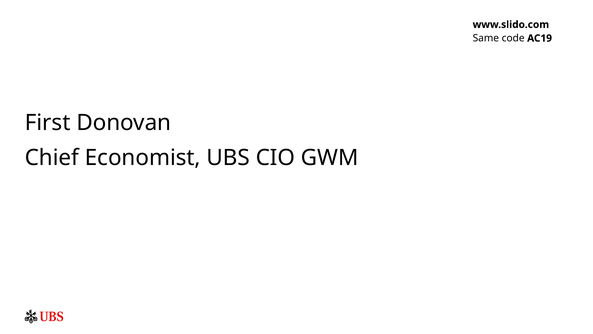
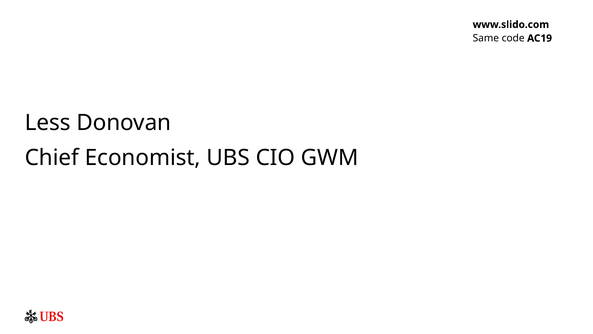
First: First -> Less
